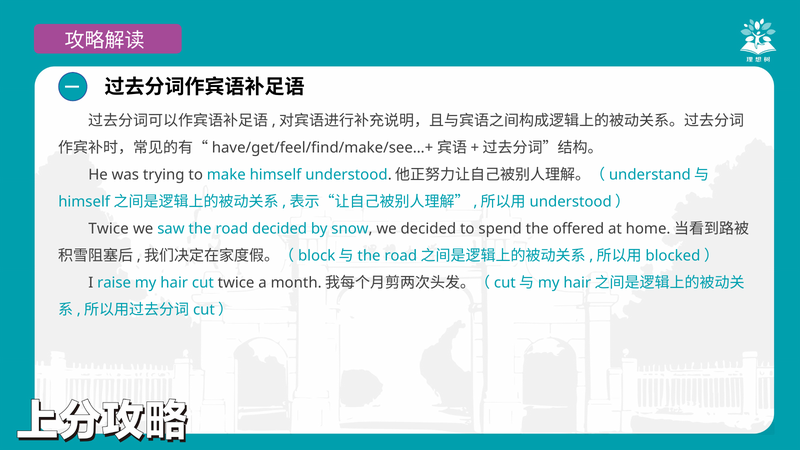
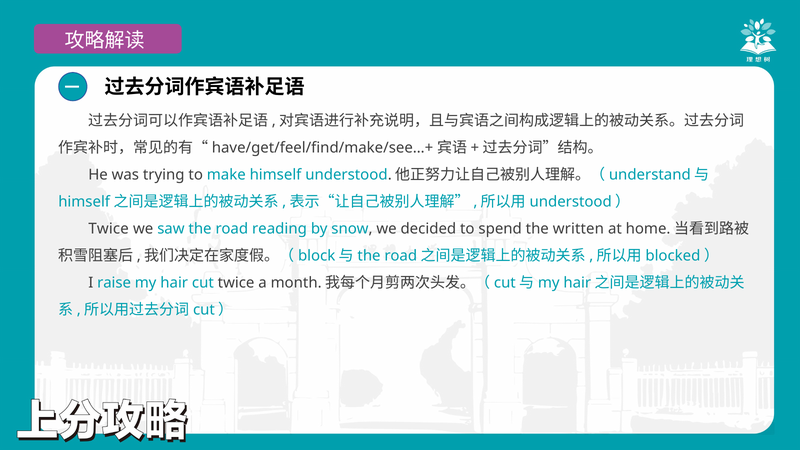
road decided: decided -> reading
offered: offered -> written
